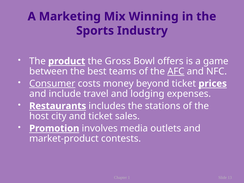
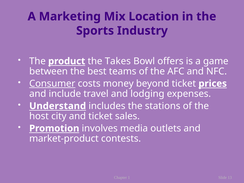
Winning: Winning -> Location
Gross: Gross -> Takes
AFC underline: present -> none
Restaurants: Restaurants -> Understand
